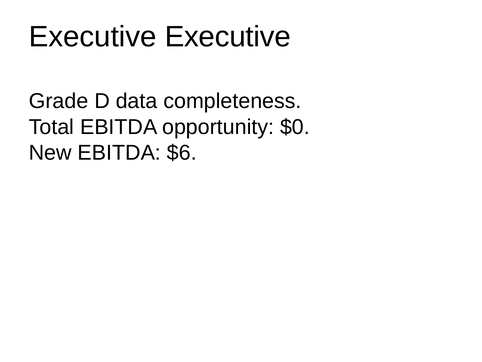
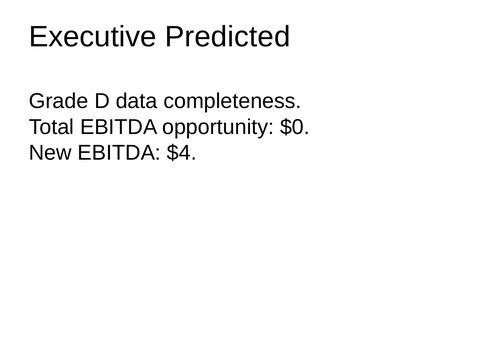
Executive Executive: Executive -> Predicted
$6: $6 -> $4
